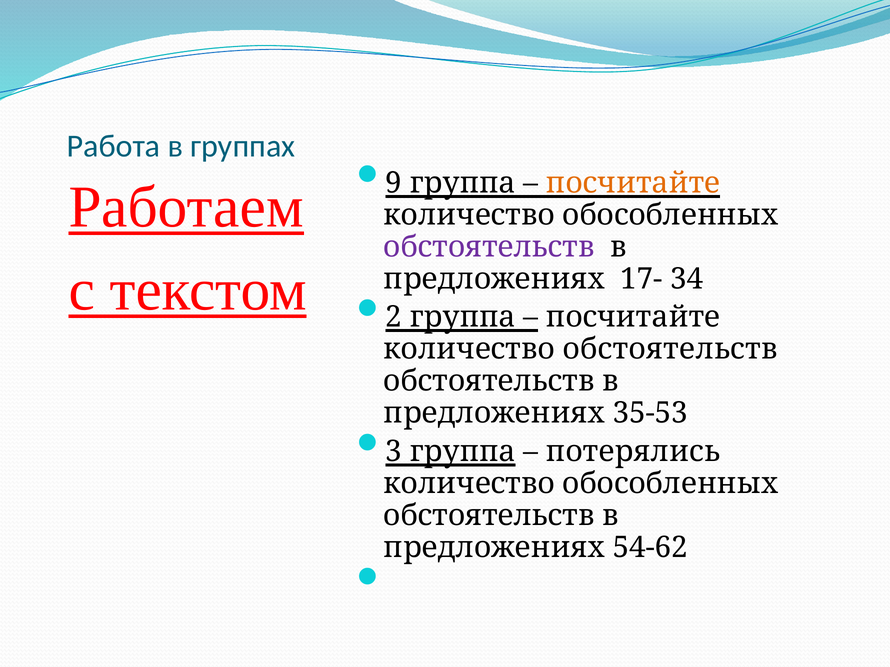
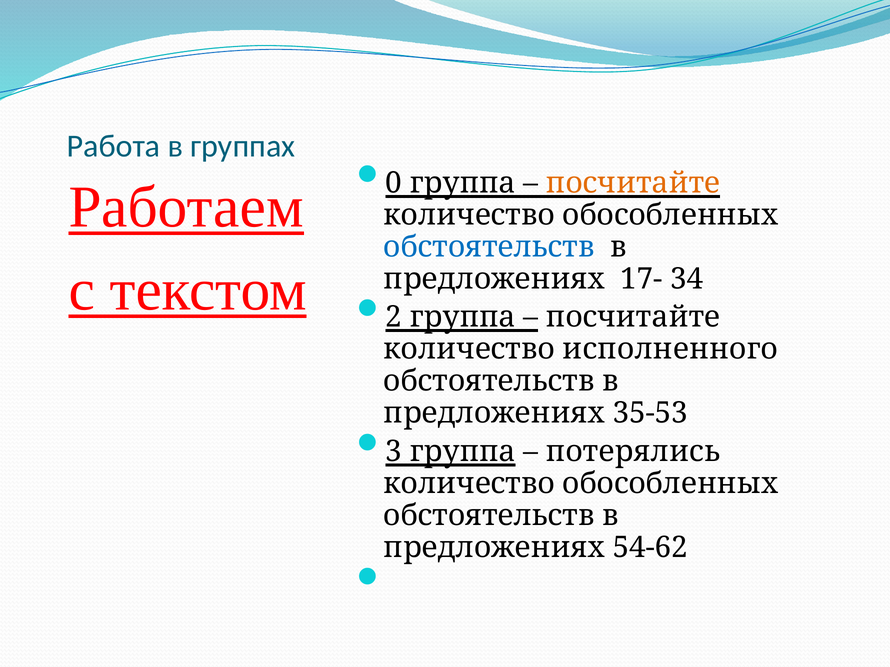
9: 9 -> 0
обстоятельств at (489, 247) colour: purple -> blue
количество обстоятельств: обстоятельств -> исполненного
